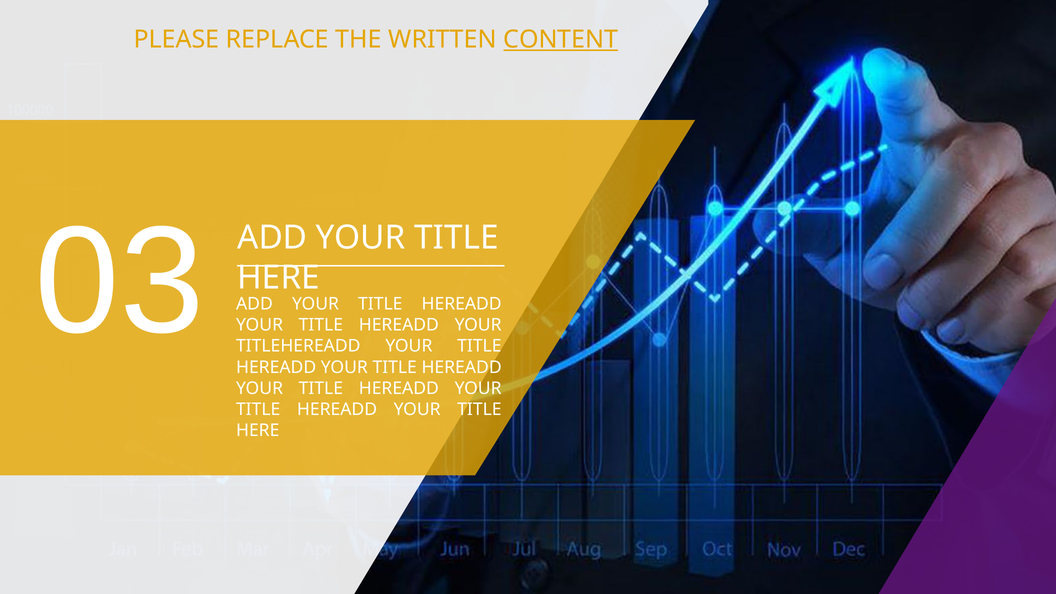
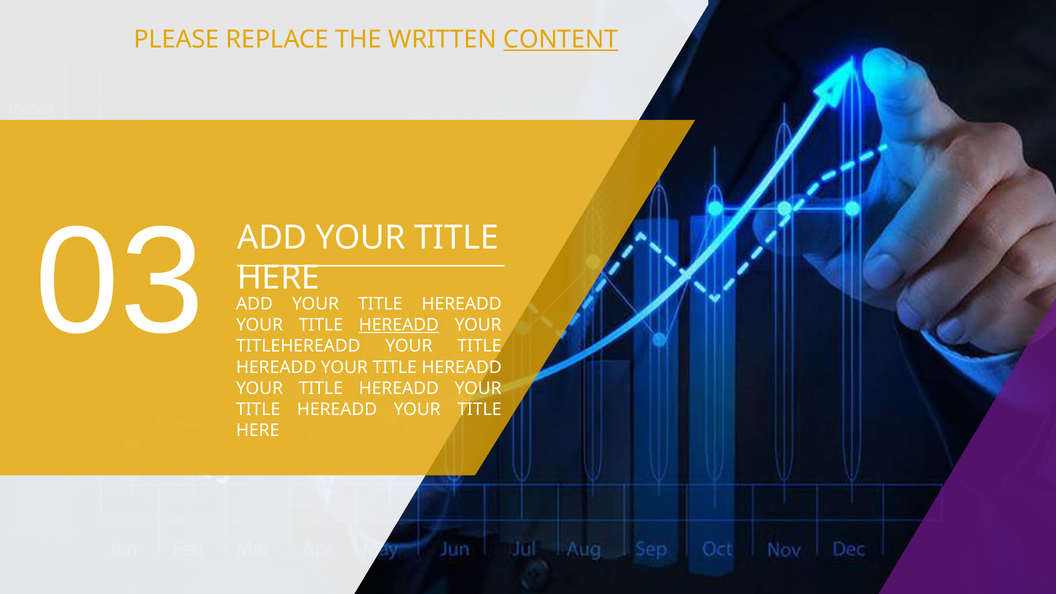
HEREADD at (399, 325) underline: none -> present
